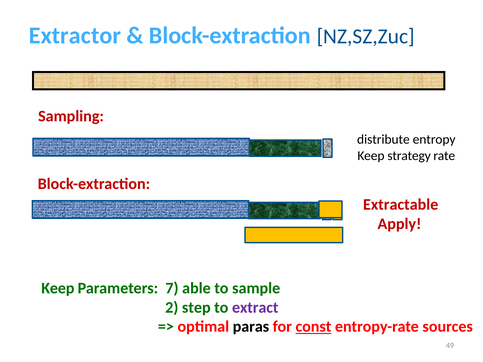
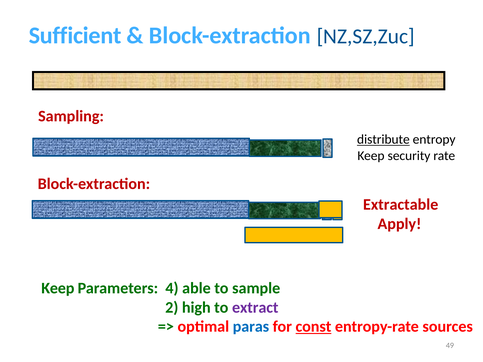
Extractor: Extractor -> Sufficient
distribute underline: none -> present
strategy: strategy -> security
7: 7 -> 4
step: step -> high
paras colour: black -> blue
